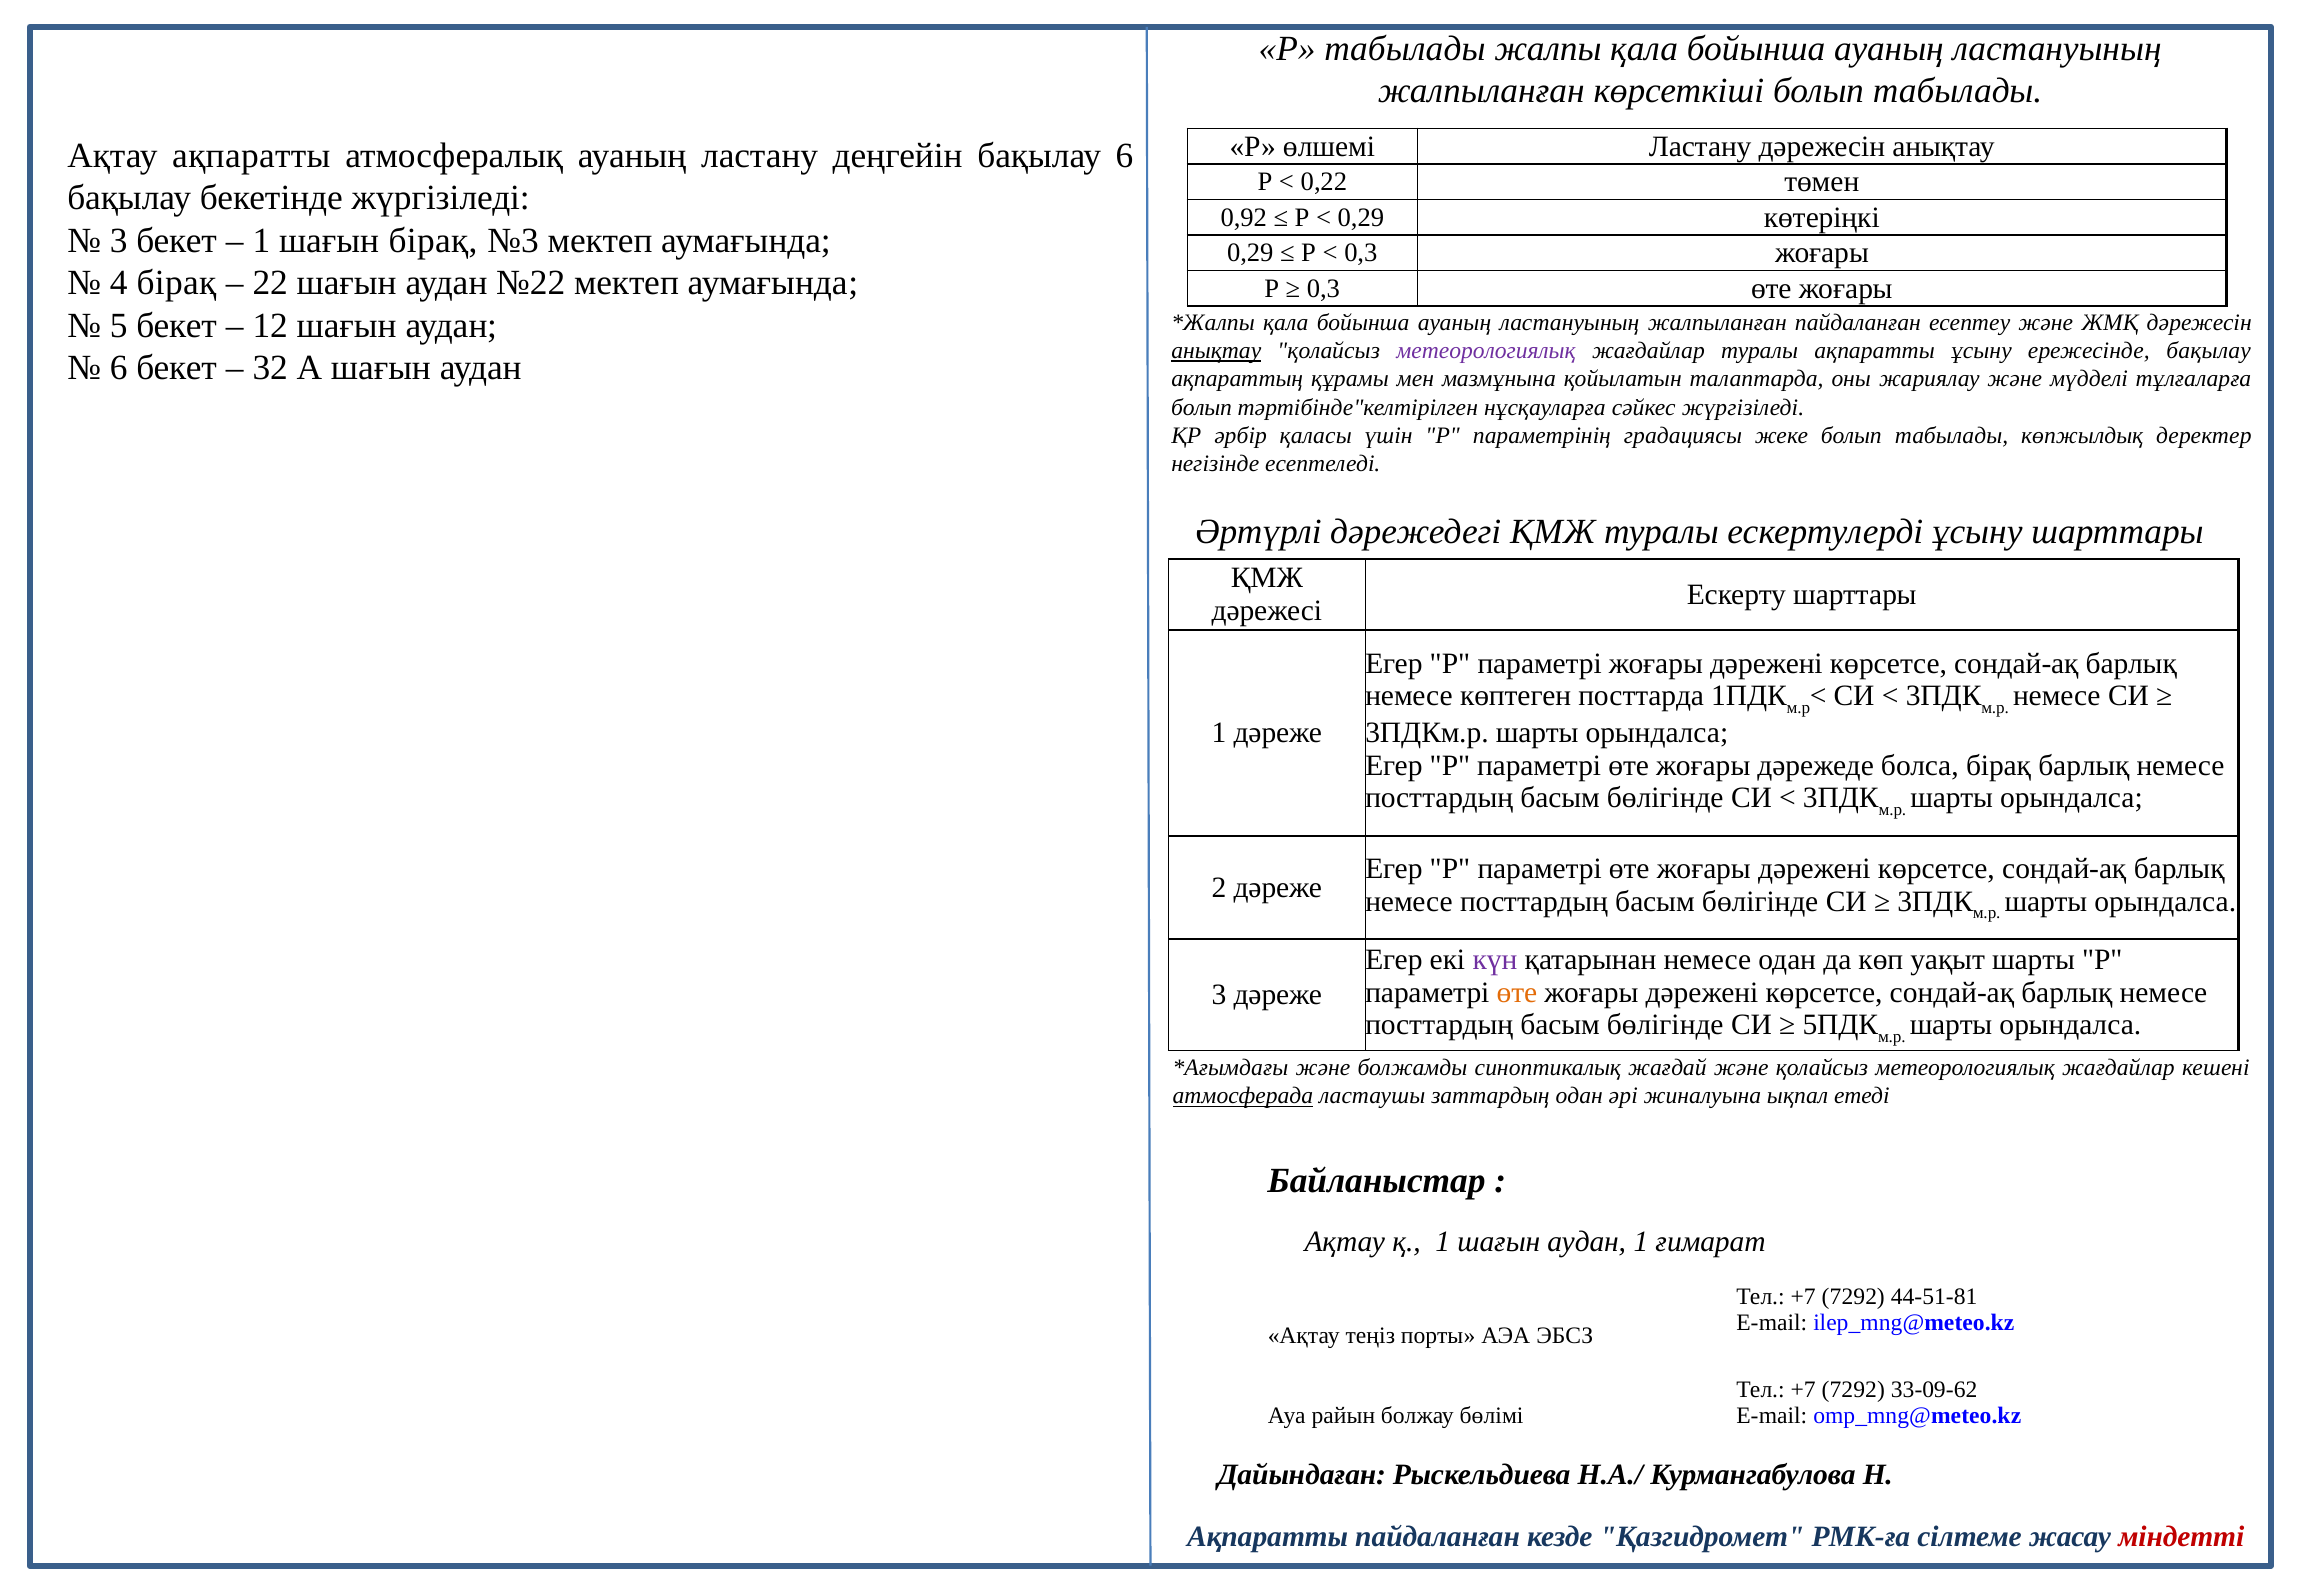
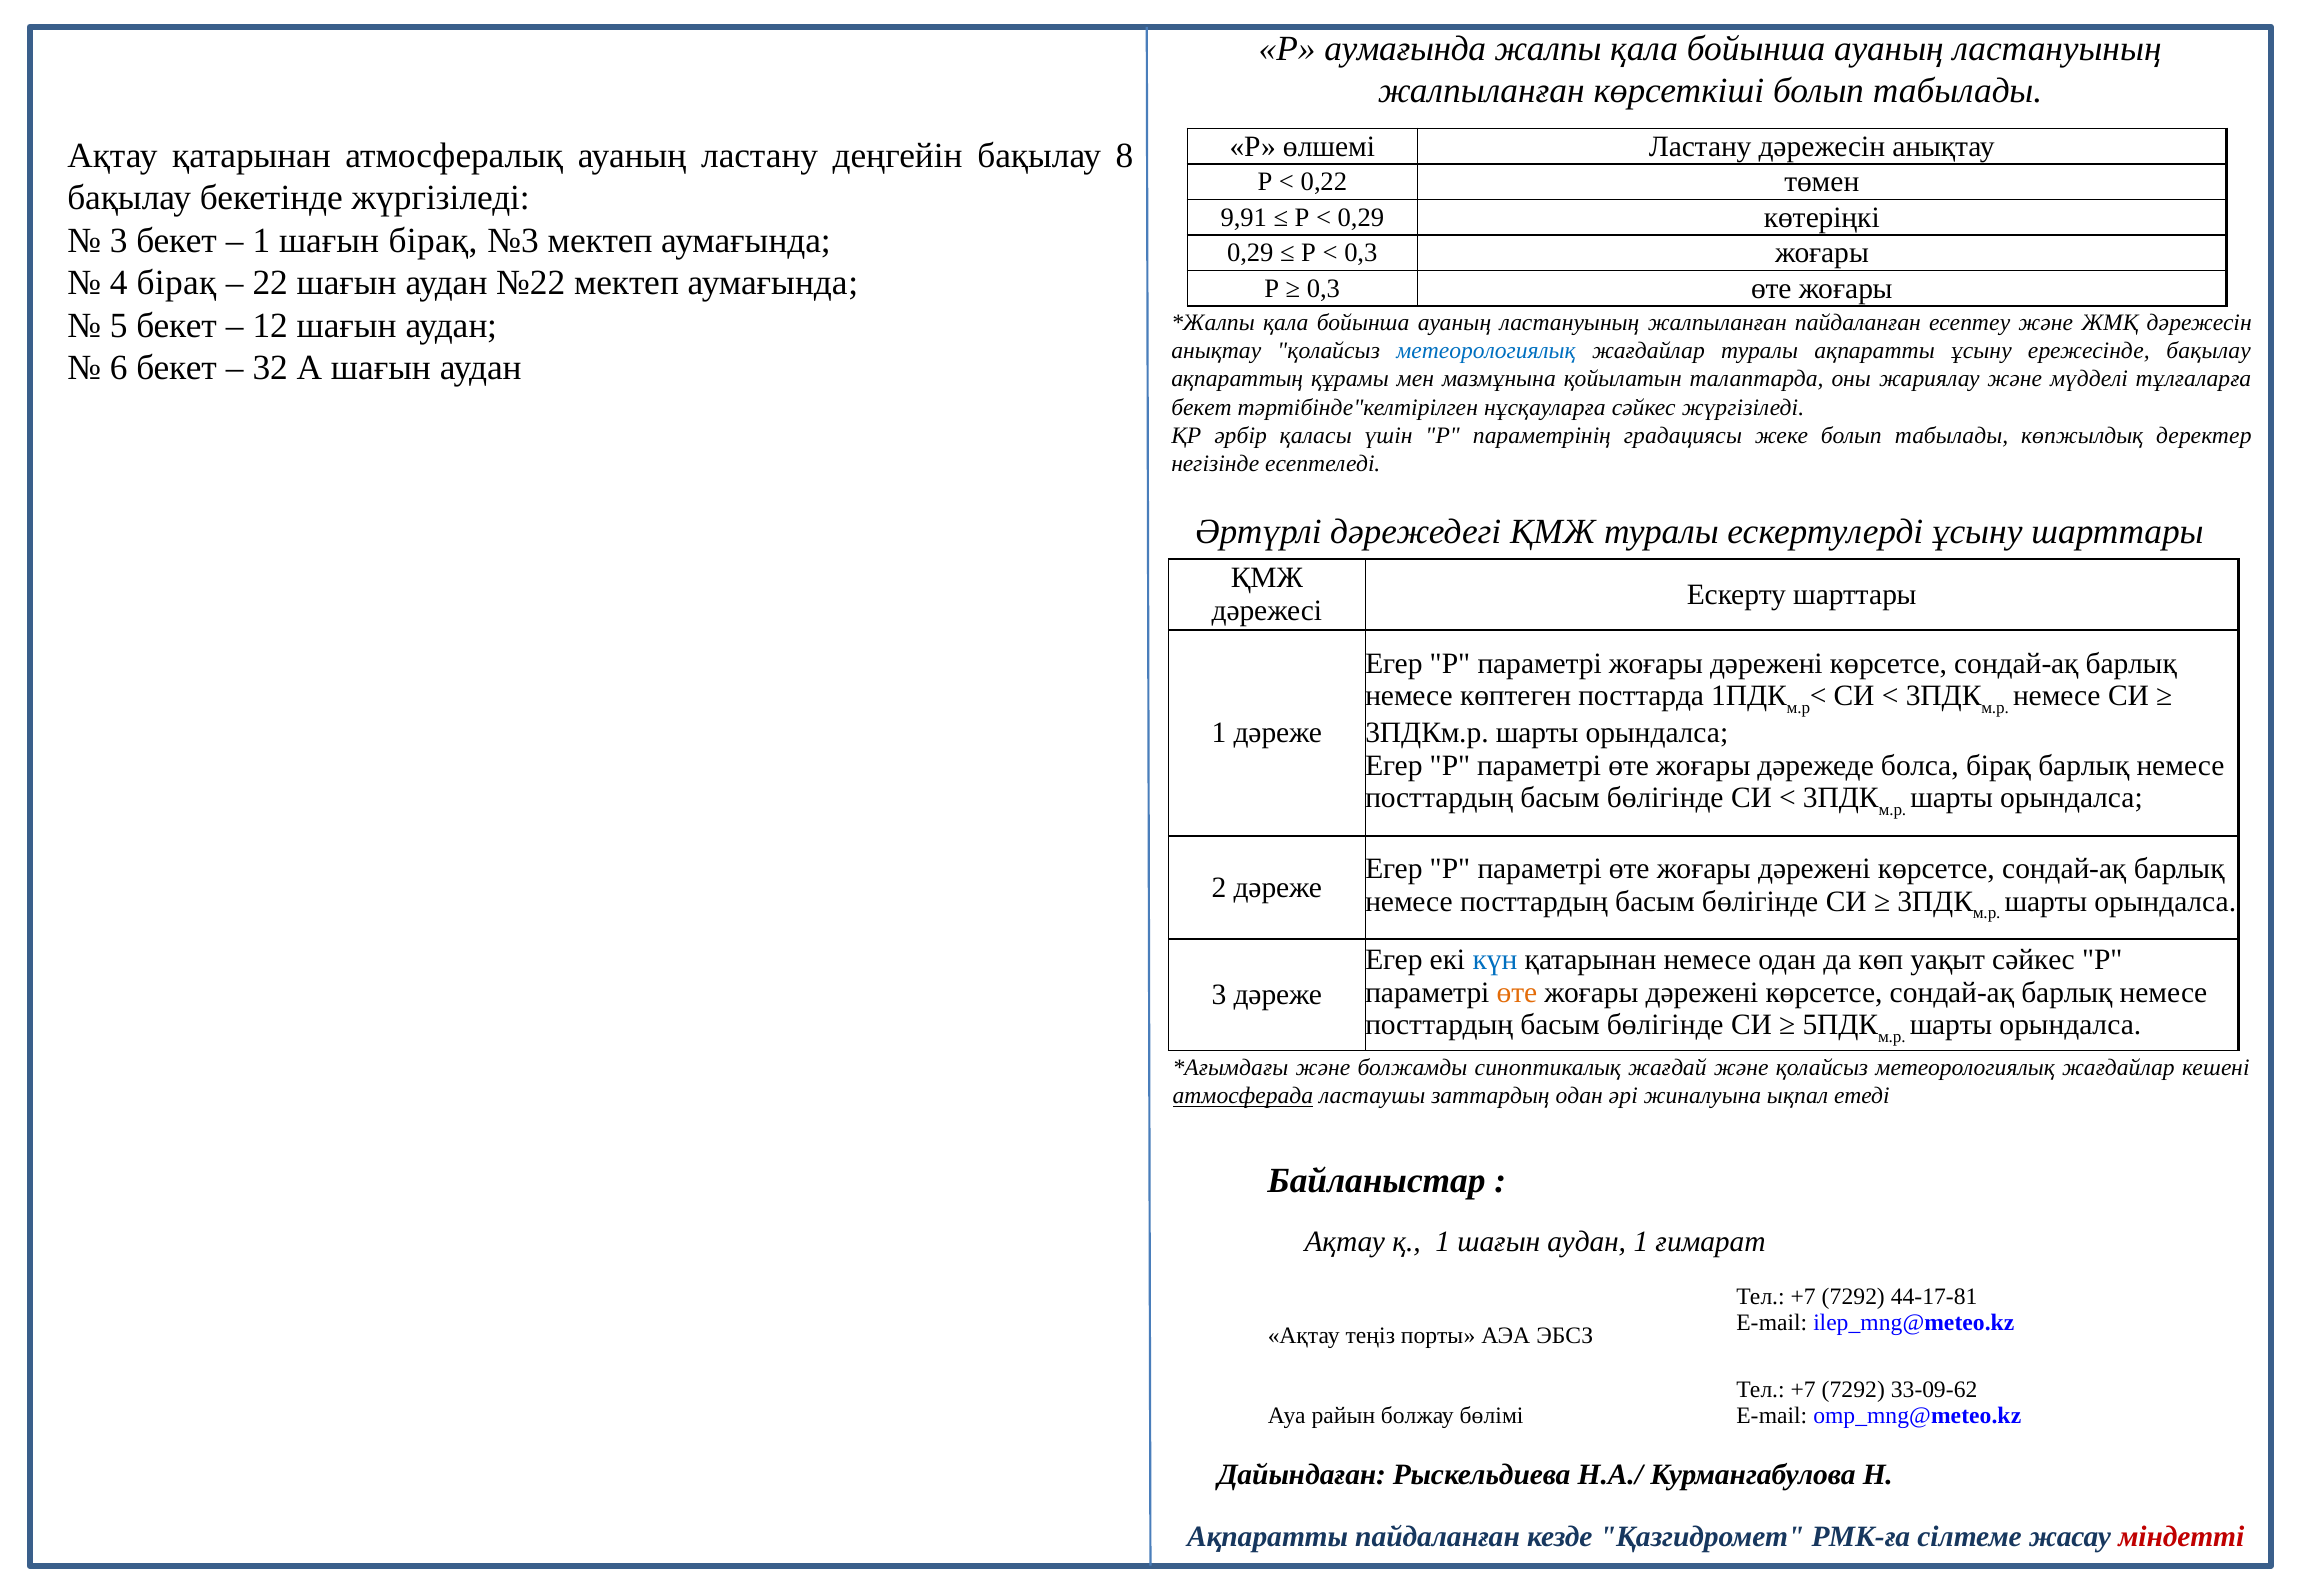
Р табылады: табылады -> аумағында
Ақтау ақпаратты: ақпаратты -> қатарынан
бақылау 6: 6 -> 8
0,92: 0,92 -> 9,91
анықтау at (1216, 351) underline: present -> none
метеорологиялық at (1486, 351) colour: purple -> blue
болып at (1202, 407): болып -> бекет
күн colour: purple -> blue
уақыт шарты: шарты -> сәйкес
44-51-81: 44-51-81 -> 44-17-81
